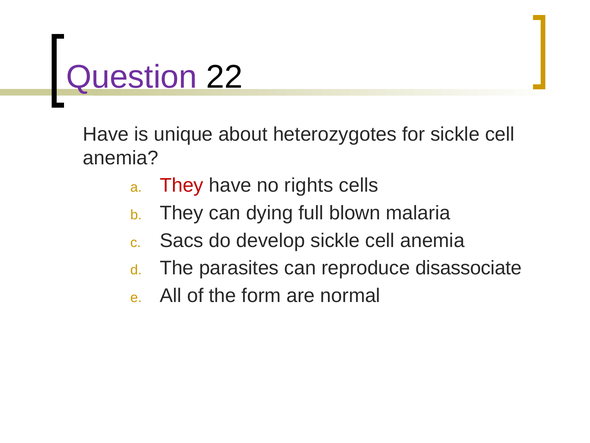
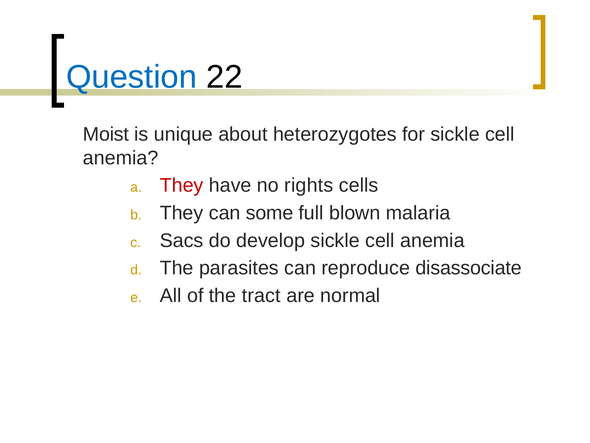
Question colour: purple -> blue
Have at (106, 134): Have -> Moist
dying: dying -> some
form: form -> tract
